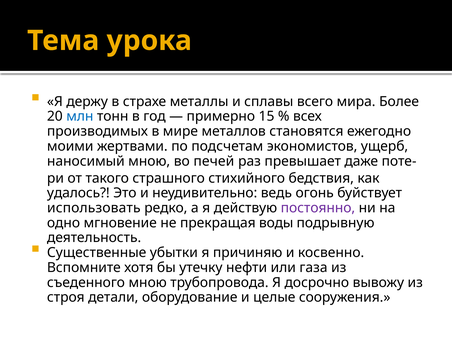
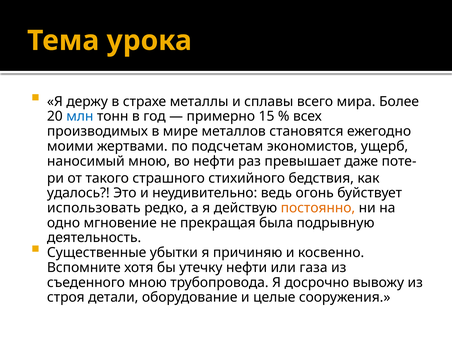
во печей: печей -> нефти
постоянно colour: purple -> orange
воды: воды -> была
